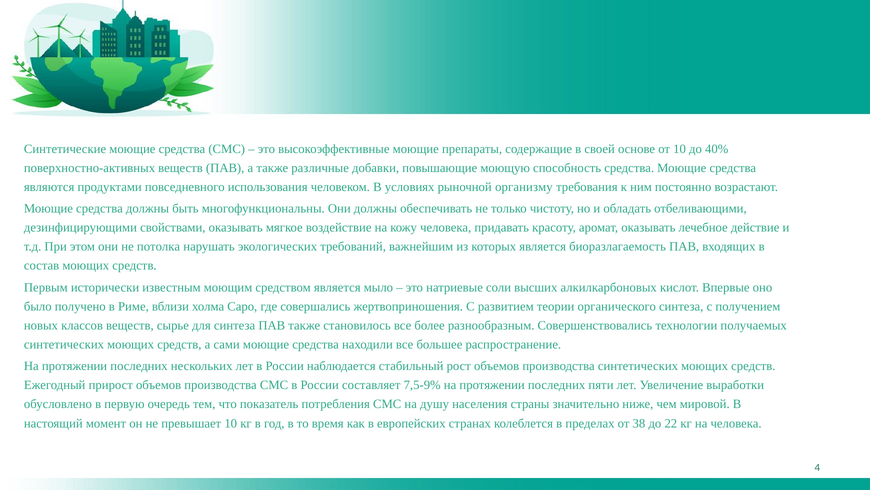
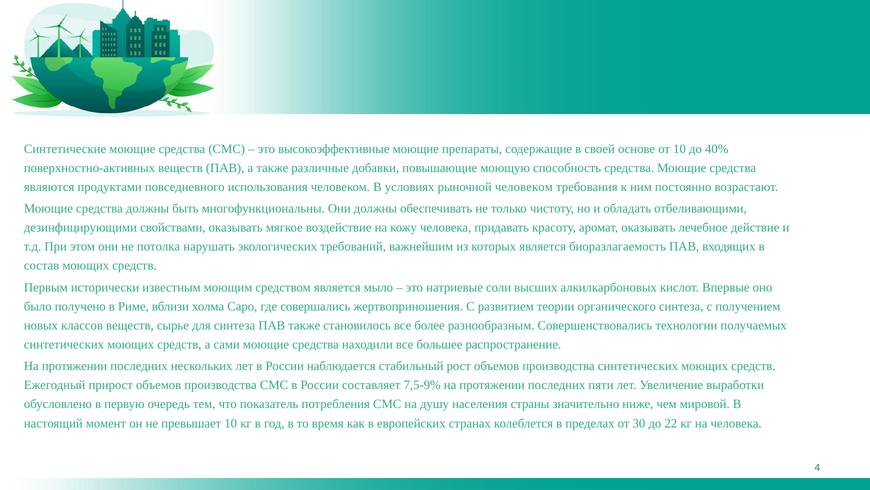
рыночной организму: организму -> человеком
38: 38 -> 30
